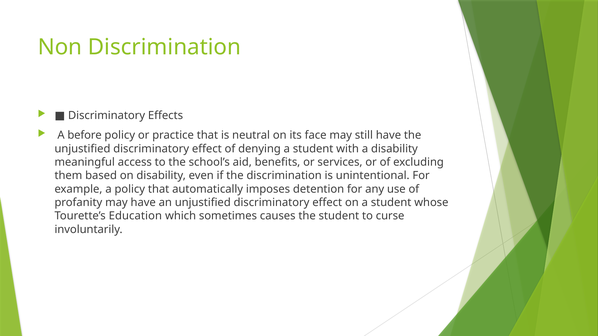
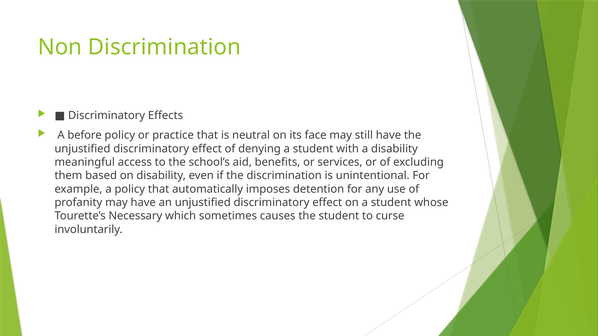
Education: Education -> Necessary
